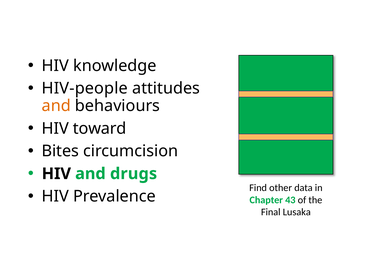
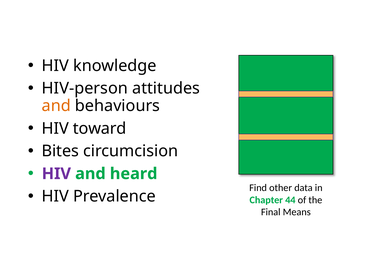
HIV-people: HIV-people -> HIV-person
HIV at (56, 174) colour: black -> purple
drugs: drugs -> heard
43: 43 -> 44
Lusaka: Lusaka -> Means
